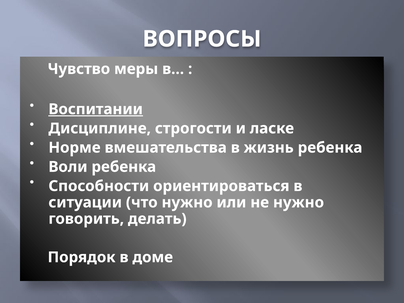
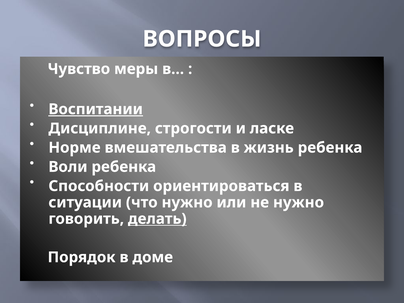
делать underline: none -> present
